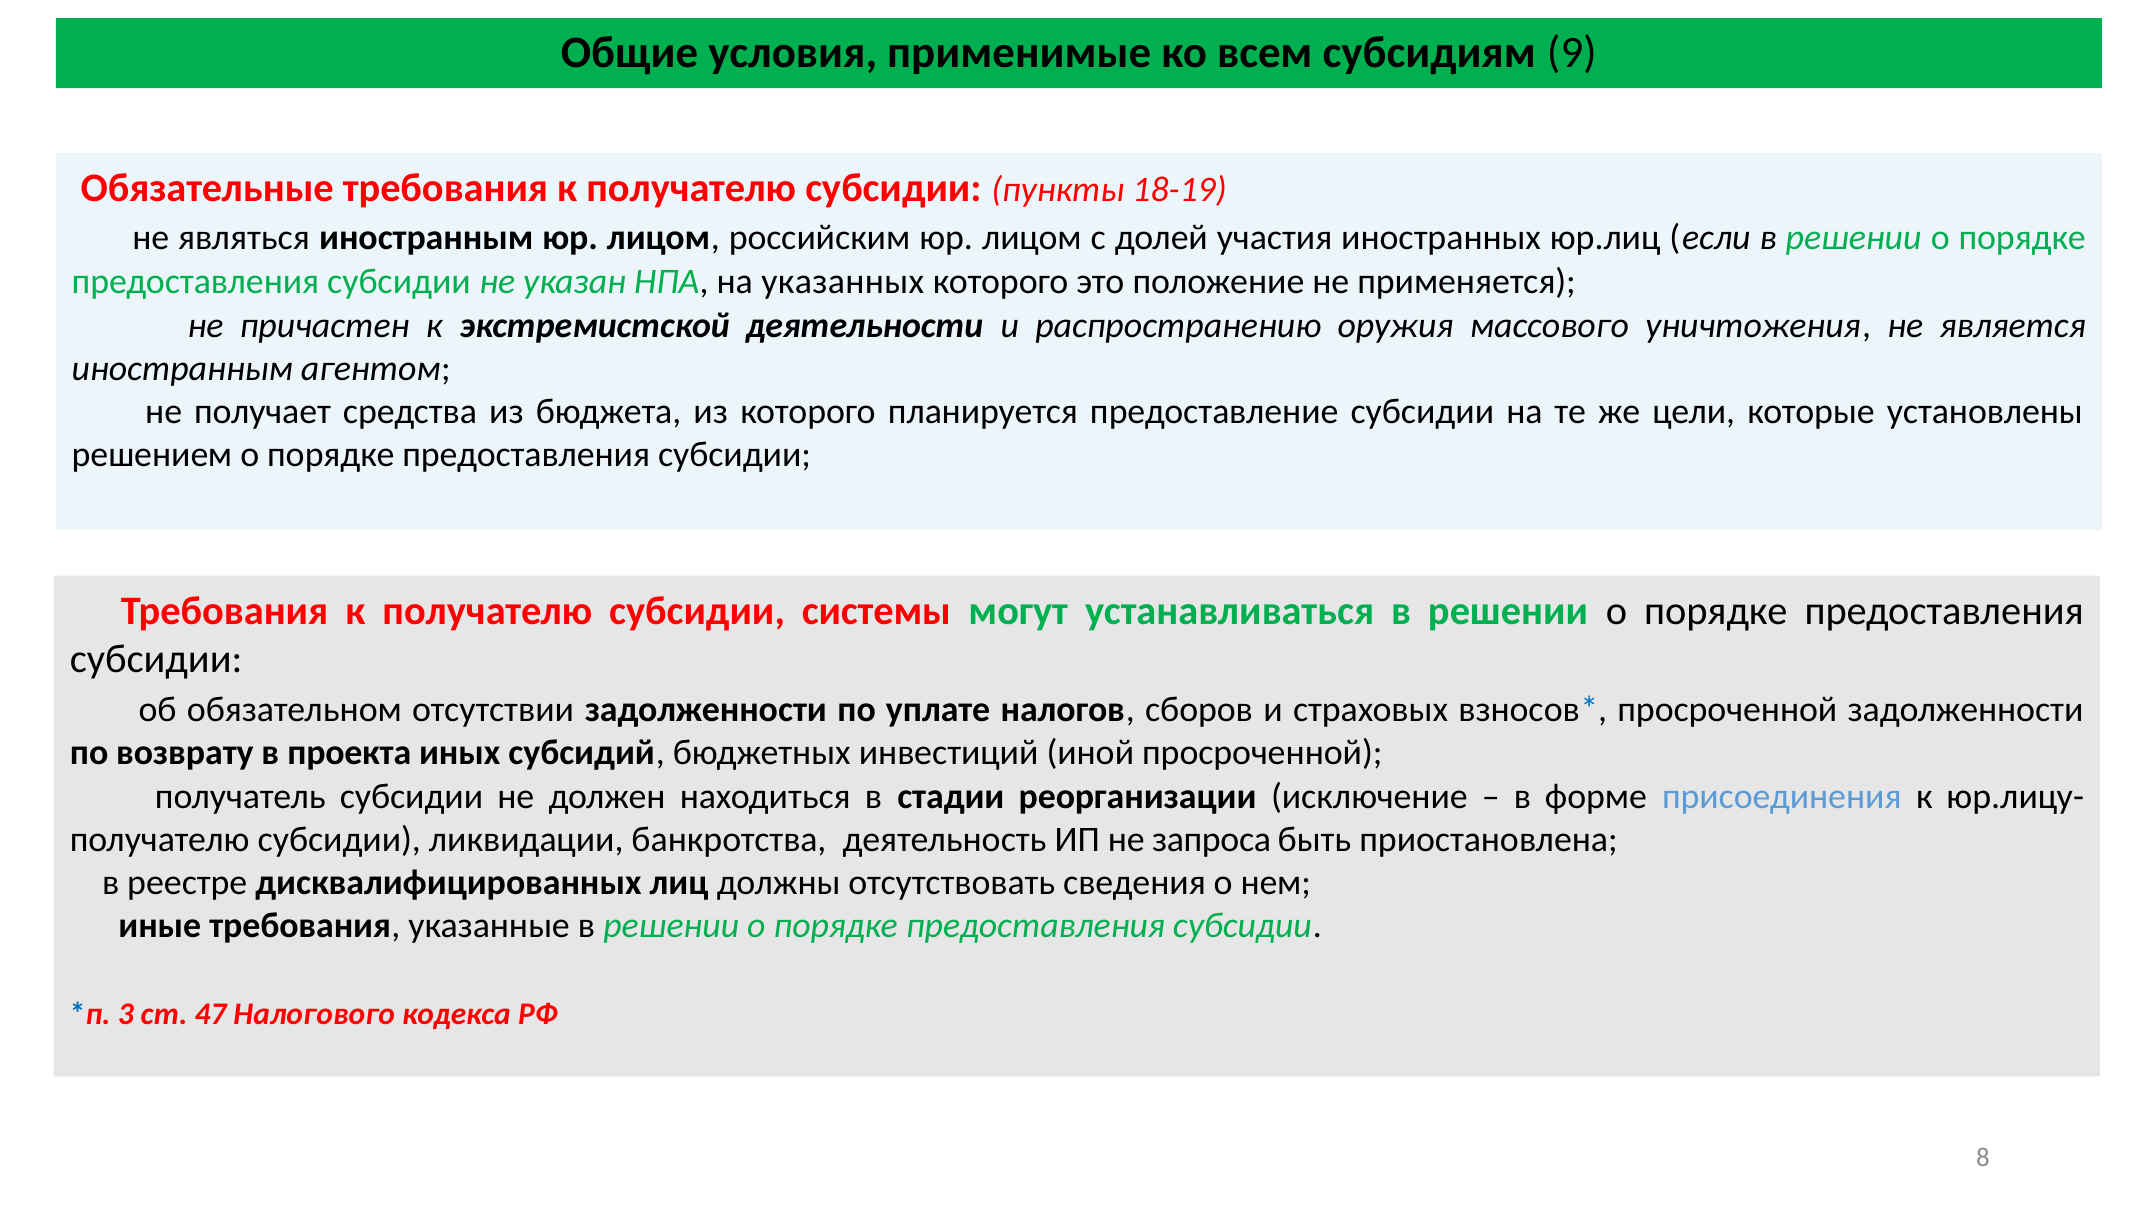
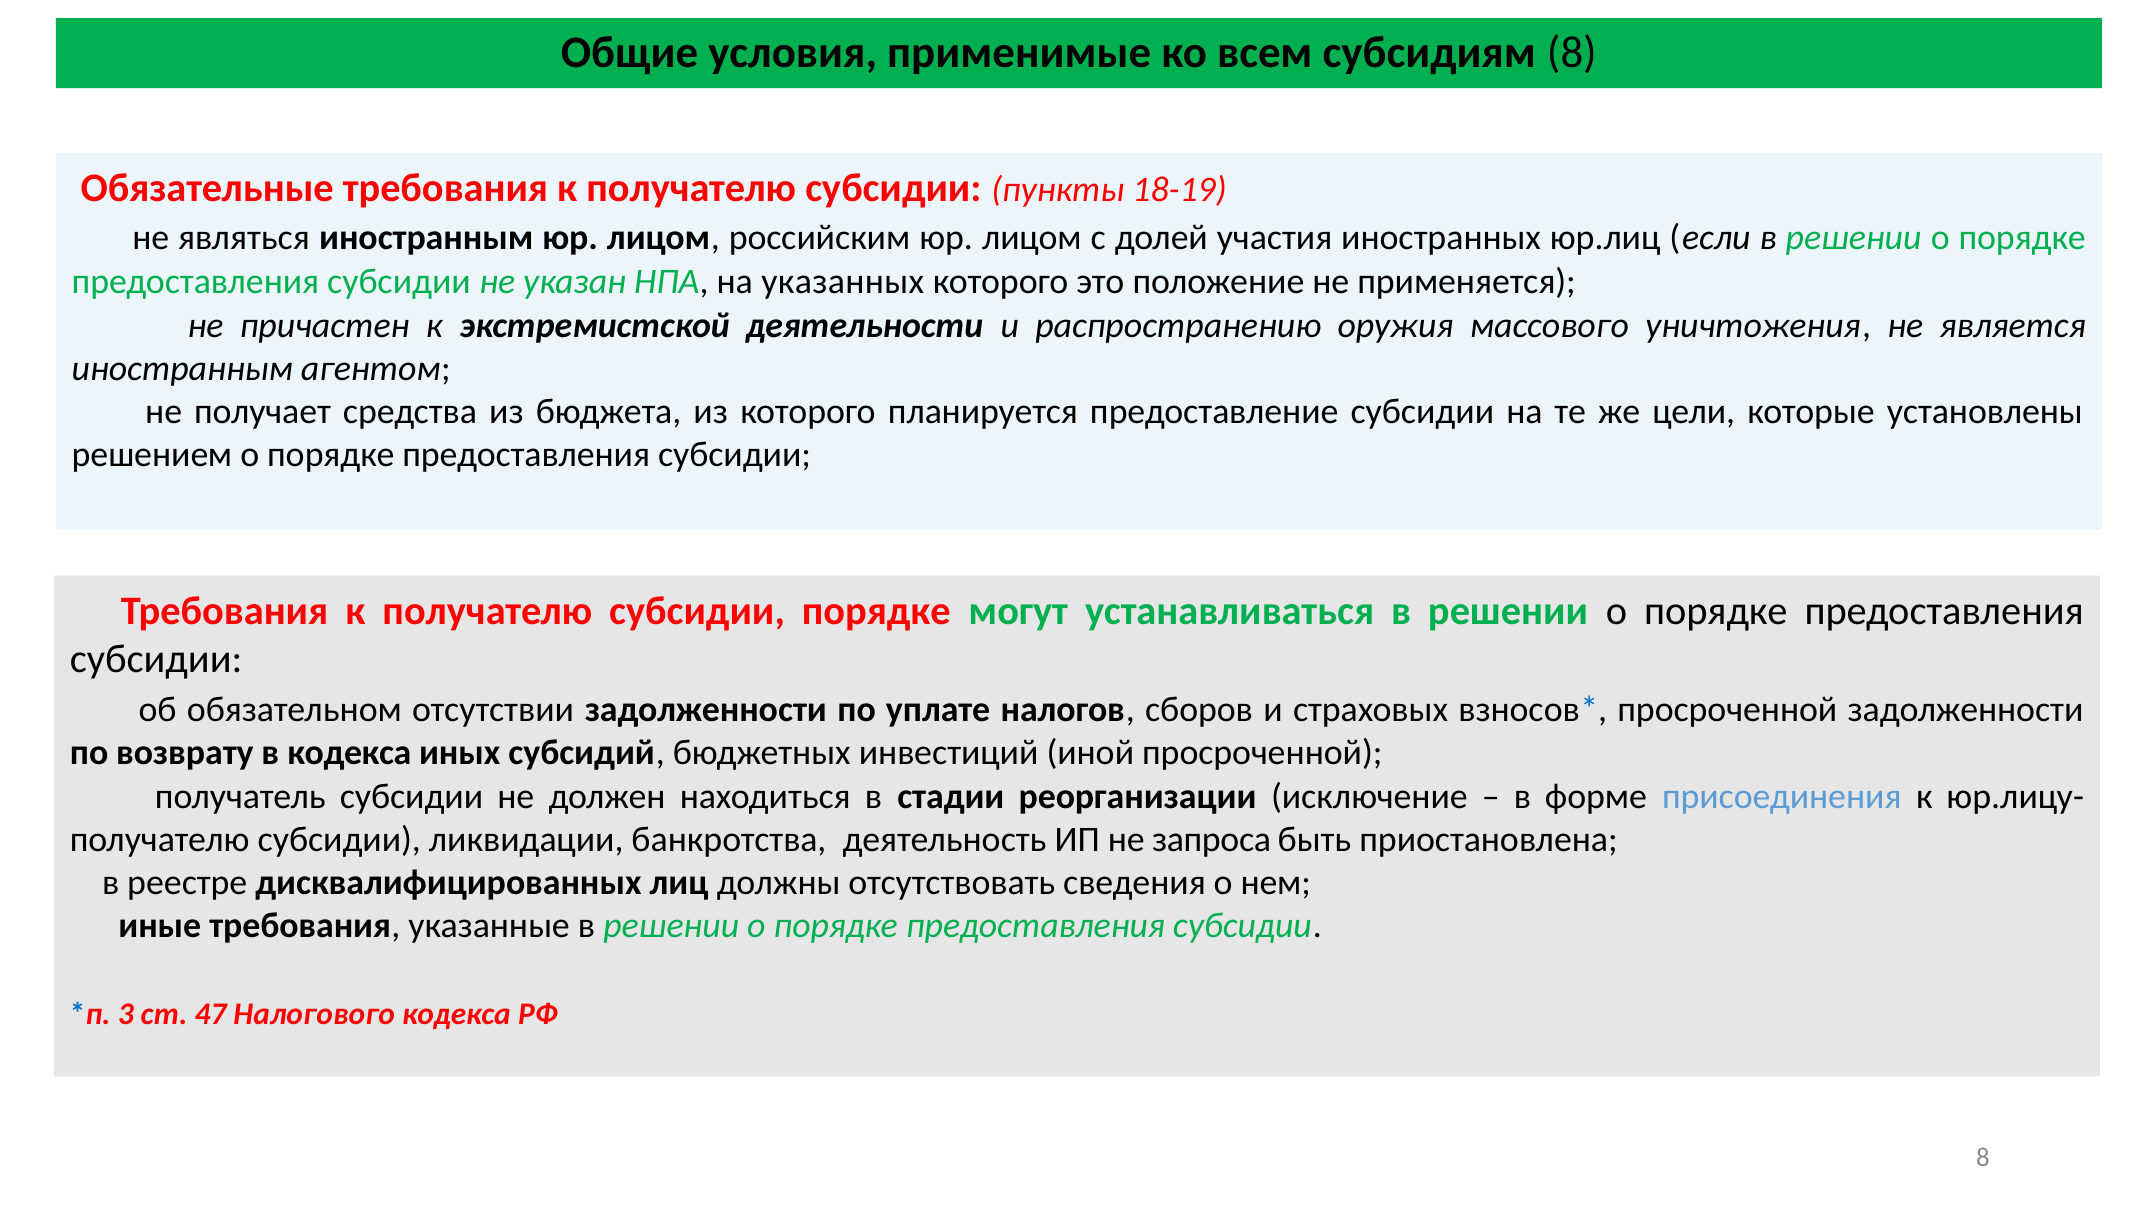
субсидиям 9: 9 -> 8
субсидии системы: системы -> порядке
в проекта: проекта -> кодекса
